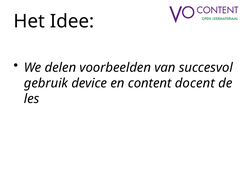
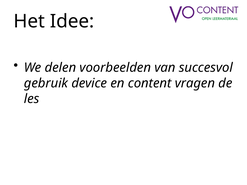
docent: docent -> vragen
